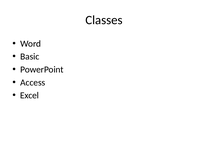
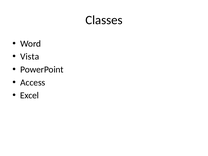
Basic: Basic -> Vista
